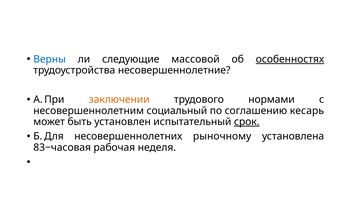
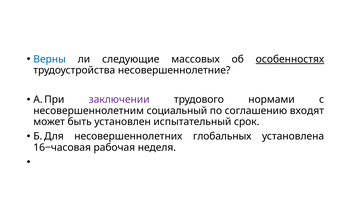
массовой: массовой -> массовых
заключении colour: orange -> purple
кесарь: кесарь -> входят
срок underline: present -> none
рыночному: рыночному -> глобальных
83−часовая: 83−часовая -> 16−часовая
